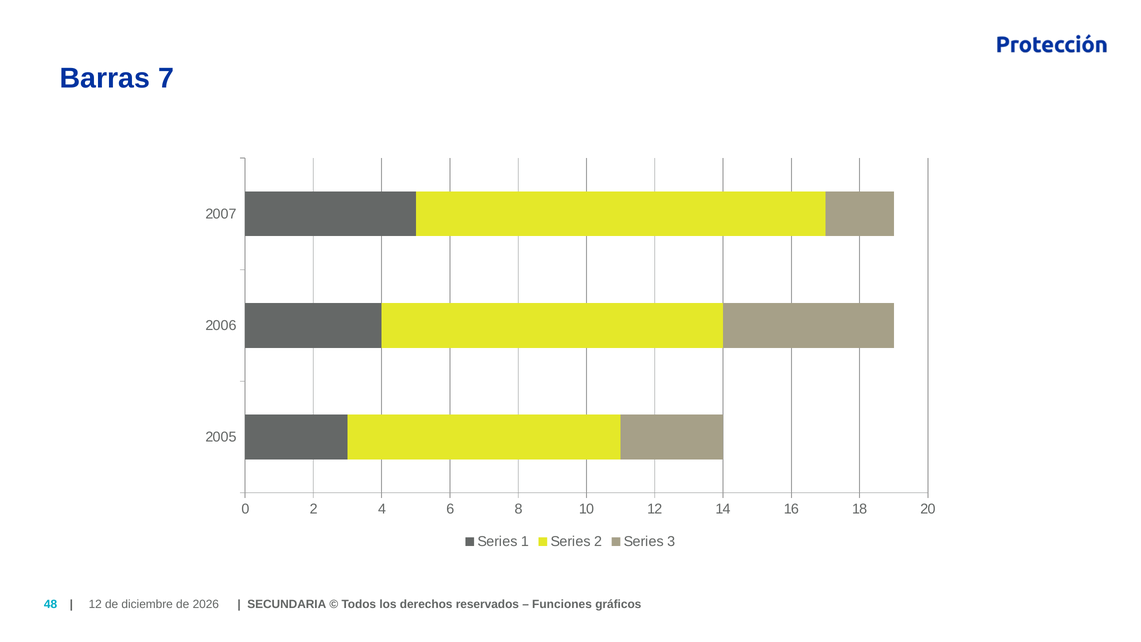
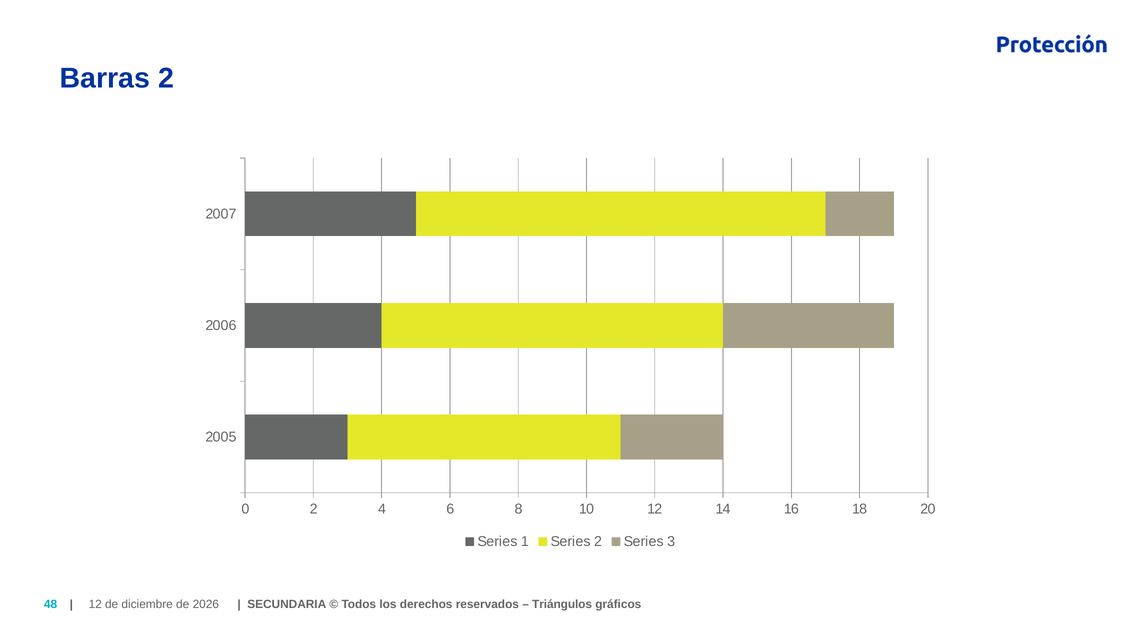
Barras 7: 7 -> 2
Funciones: Funciones -> Triángulos
